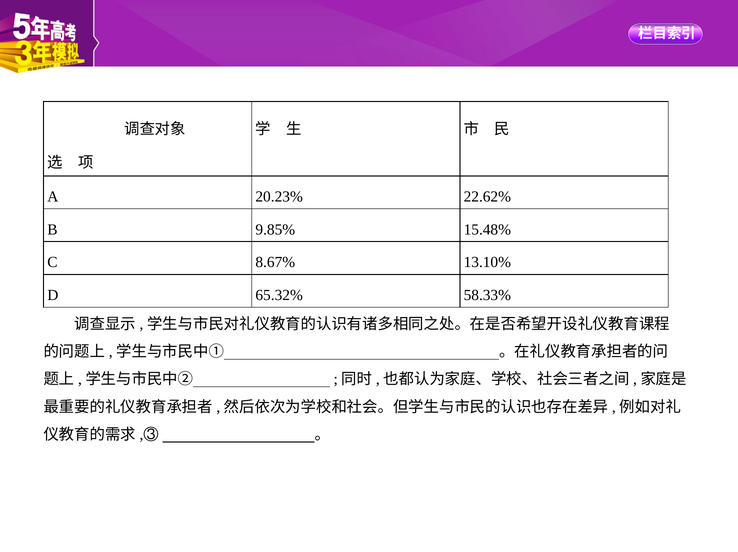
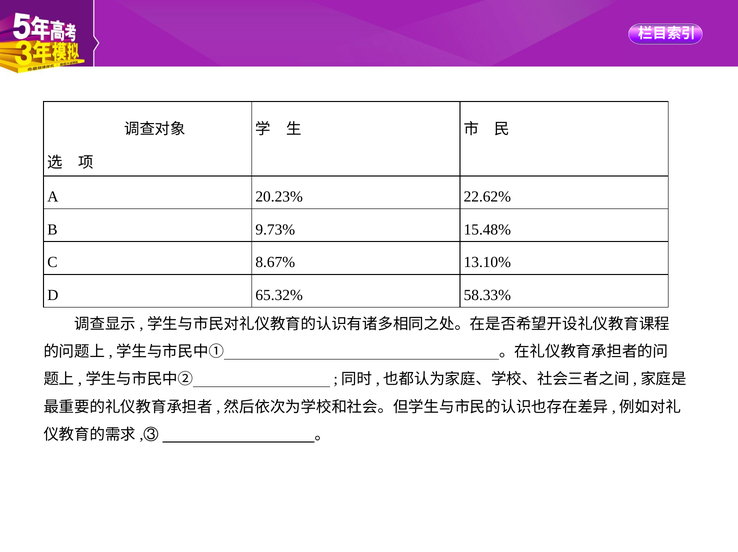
9.85%: 9.85% -> 9.73%
